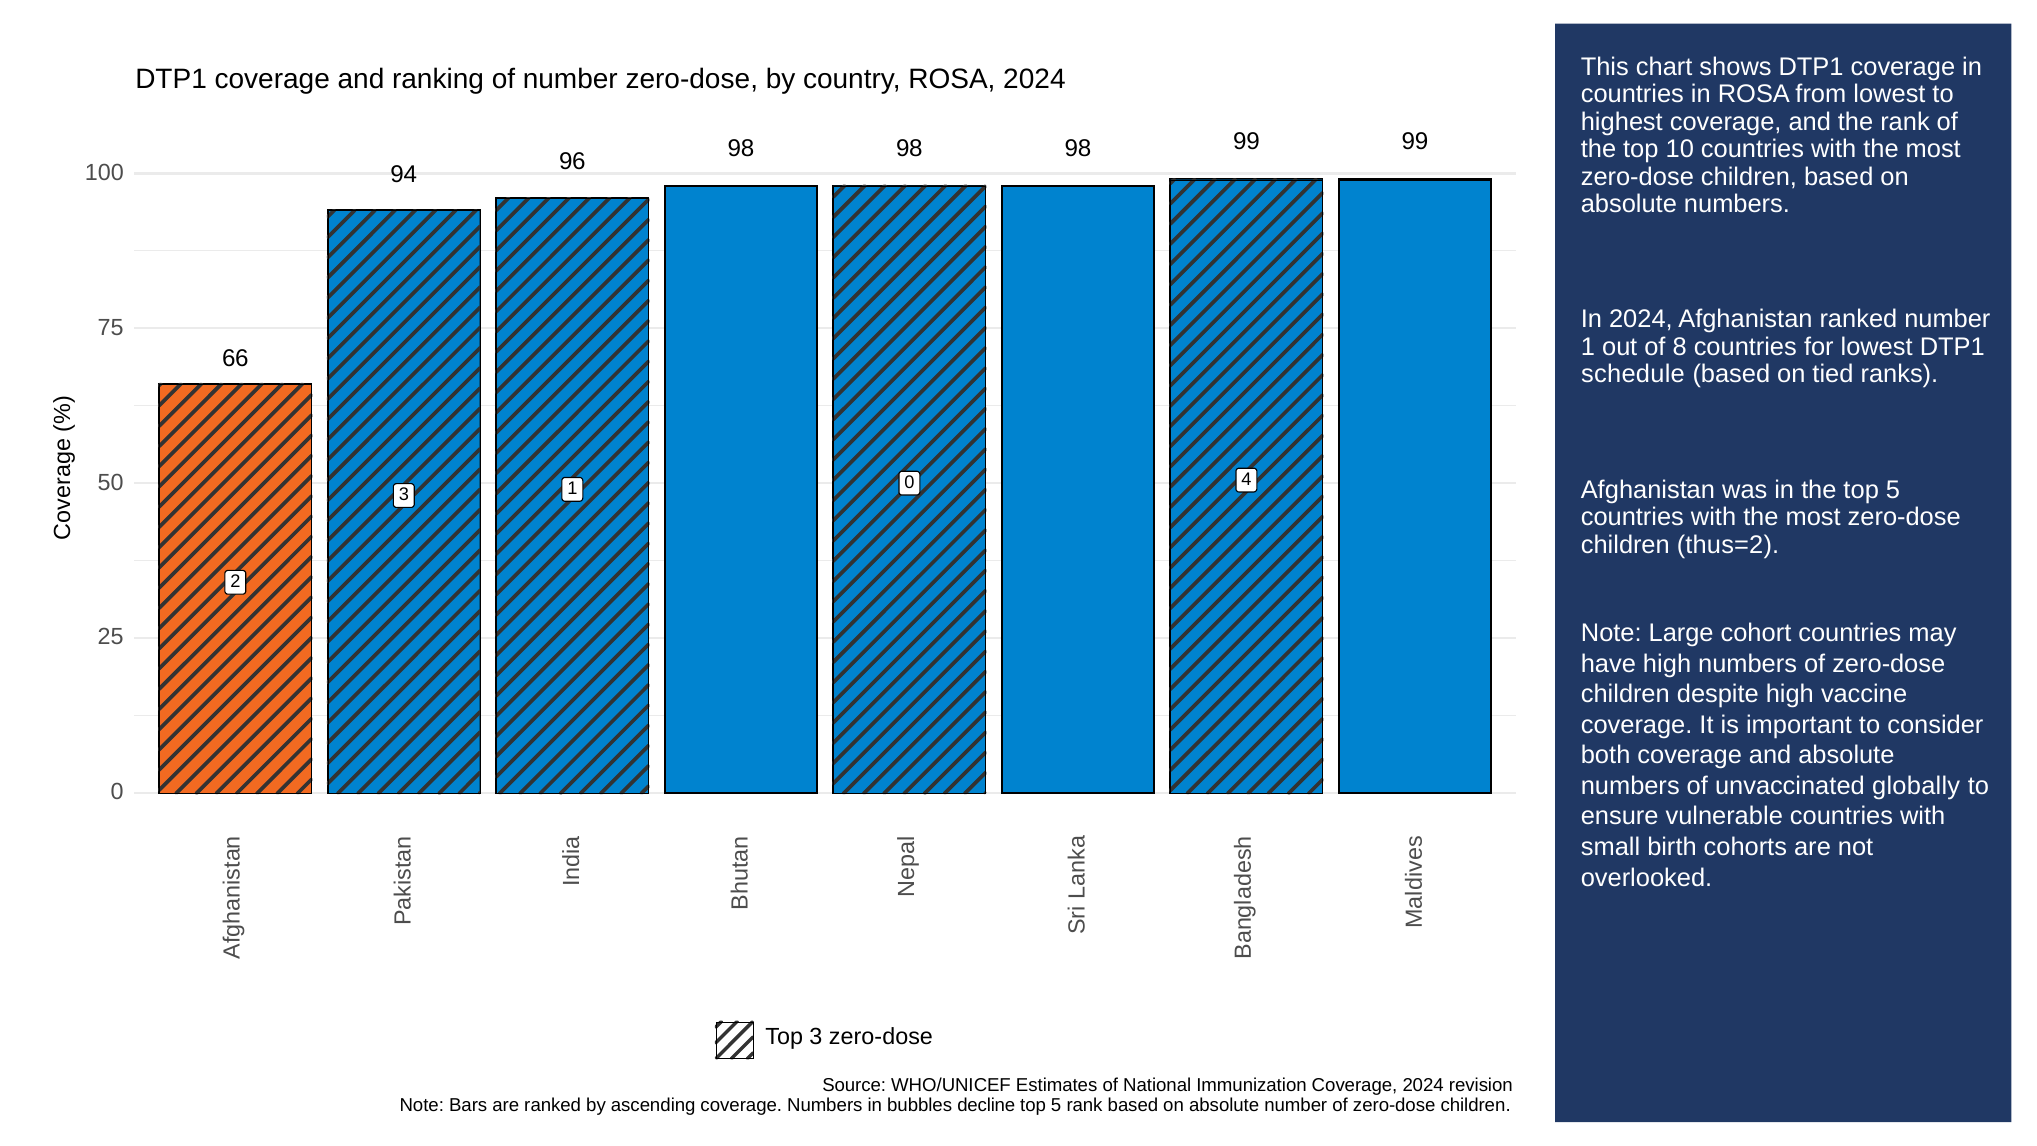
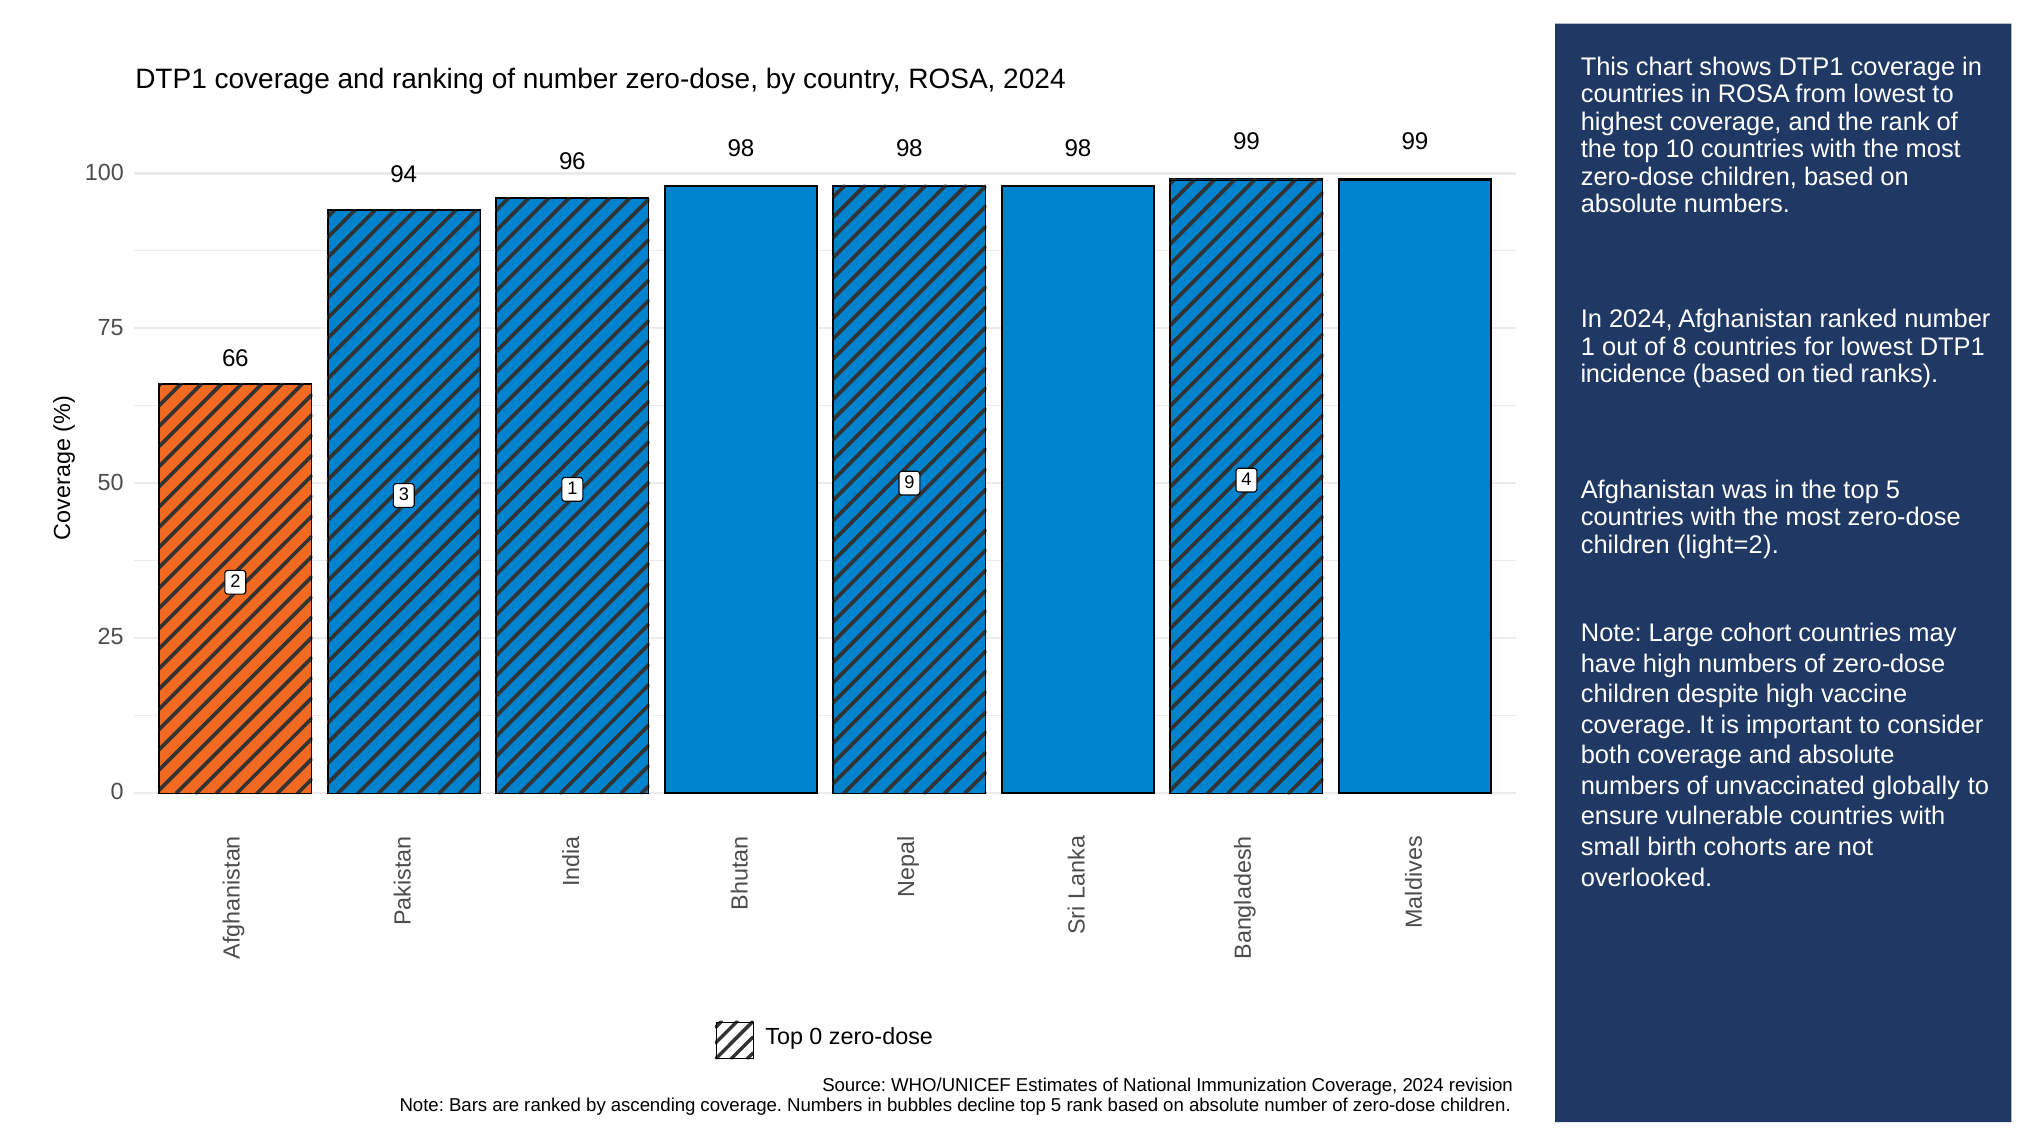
schedule: schedule -> incidence
1 0: 0 -> 9
thus=2: thus=2 -> light=2
Top 3: 3 -> 0
